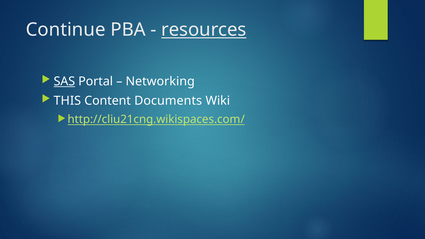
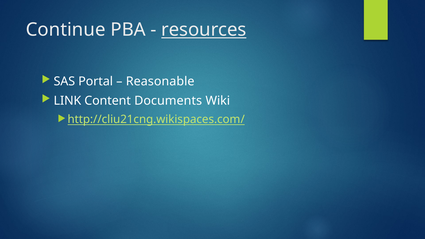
SAS underline: present -> none
Networking: Networking -> Reasonable
THIS: THIS -> LINK
